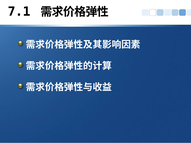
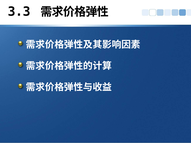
7.1: 7.1 -> 3.3
